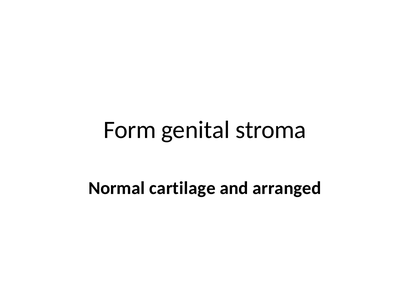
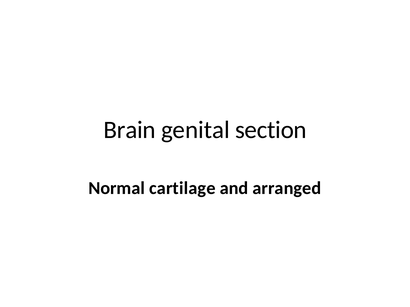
Form: Form -> Brain
stroma: stroma -> section
